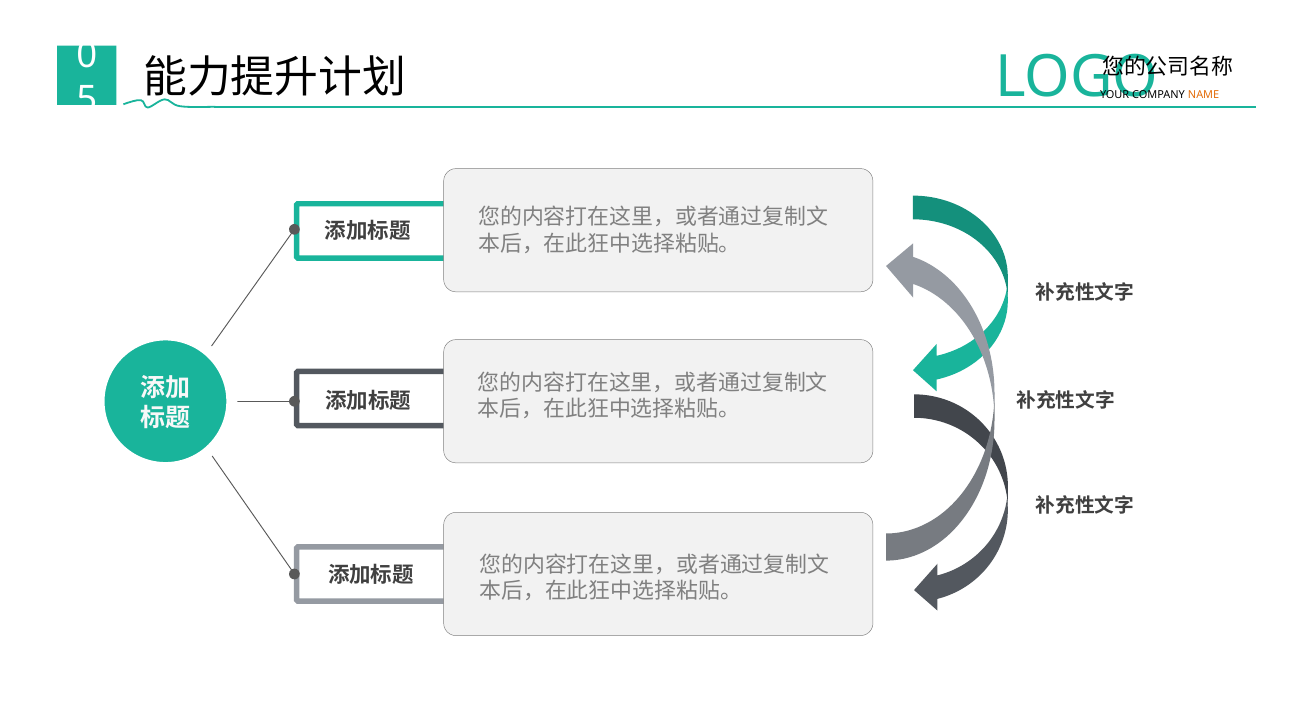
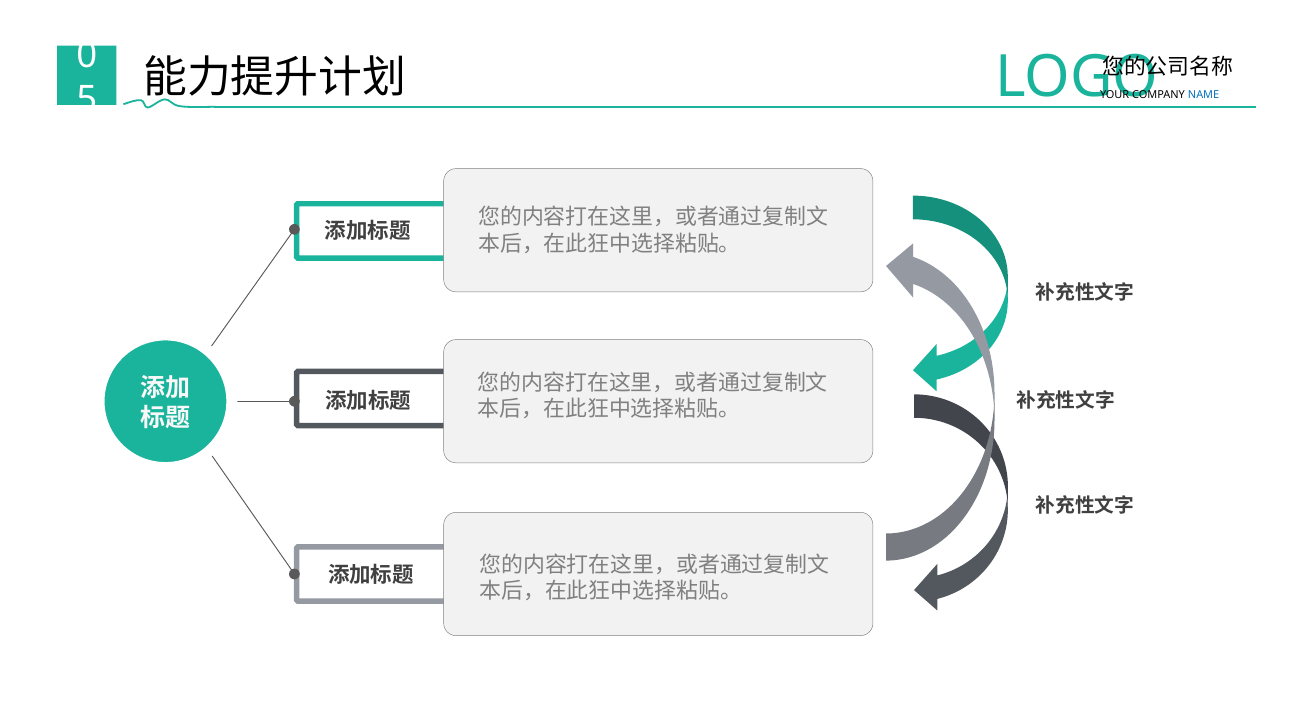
NAME colour: orange -> blue
